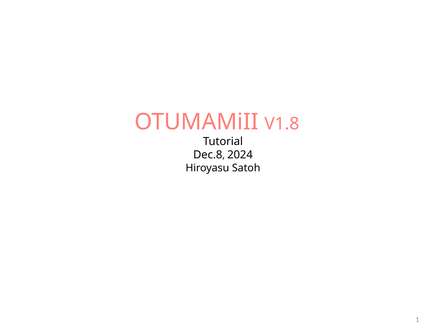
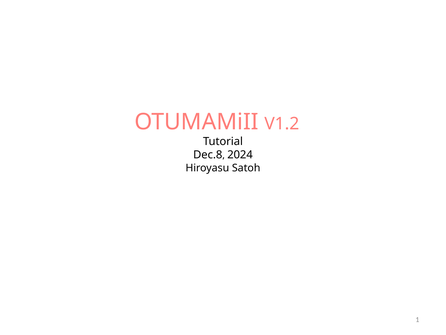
V1.8: V1.8 -> V1.2
